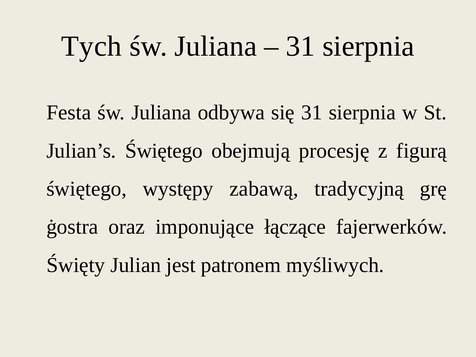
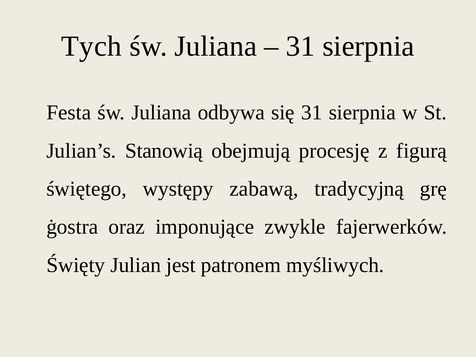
Julian’s Świętego: Świętego -> Stanowią
łączące: łączące -> zwykle
